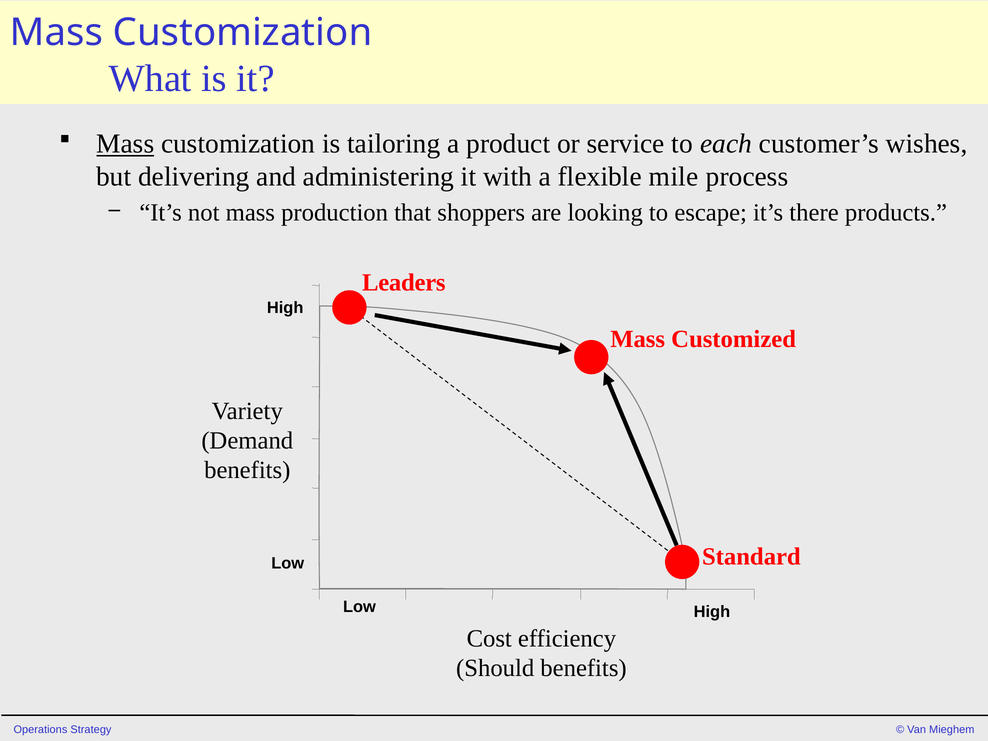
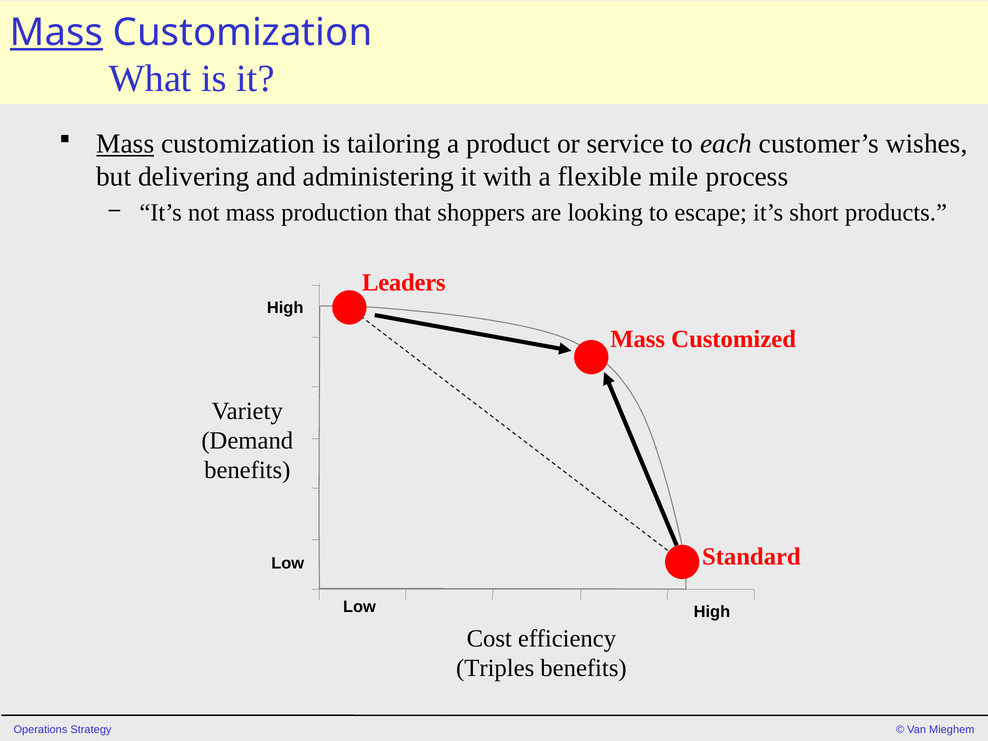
Mass at (56, 33) underline: none -> present
there: there -> short
Should: Should -> Triples
